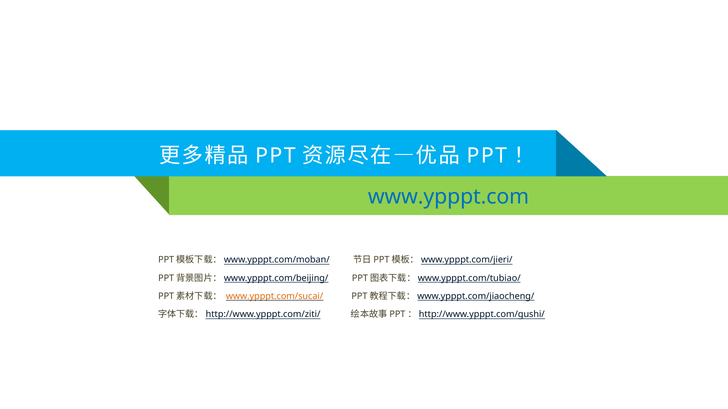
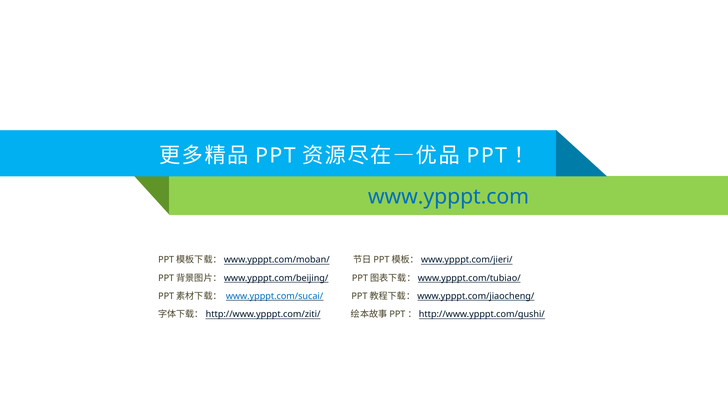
www.ypppt.com/sucai/ colour: orange -> blue
